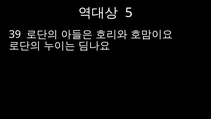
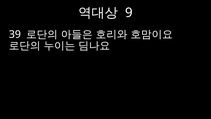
5: 5 -> 9
